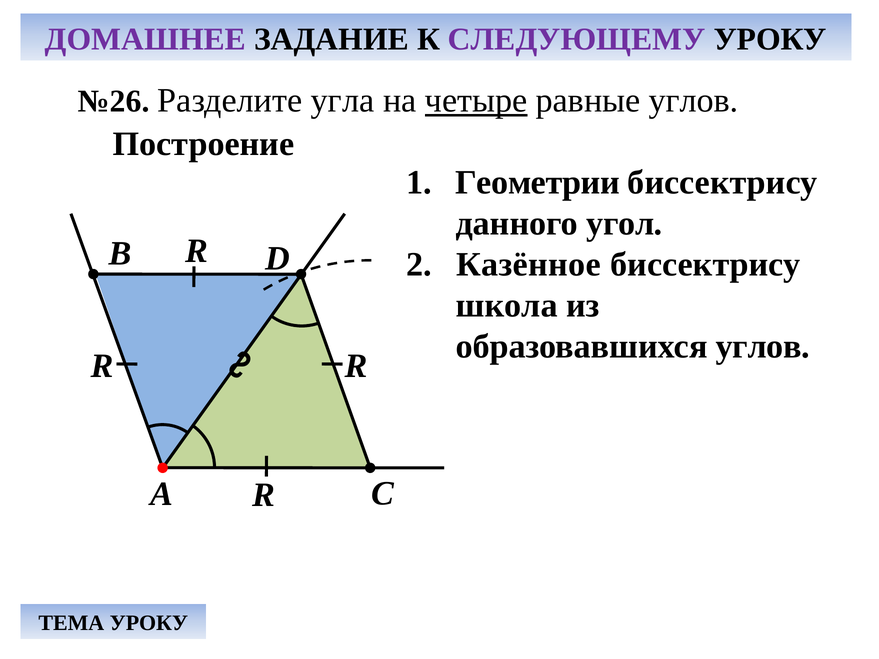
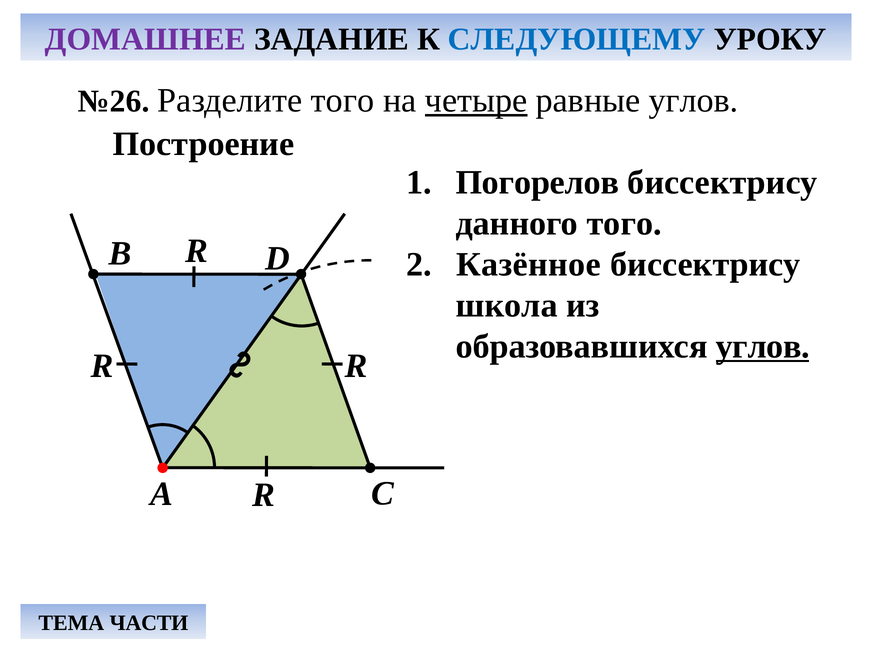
СЛЕДУЮЩЕМУ colour: purple -> blue
Разделите угла: угла -> того
Геометрии: Геометрии -> Погорелов
данного угол: угол -> того
углов at (763, 347) underline: none -> present
ТЕМА УРОКУ: УРОКУ -> ЧАСТИ
